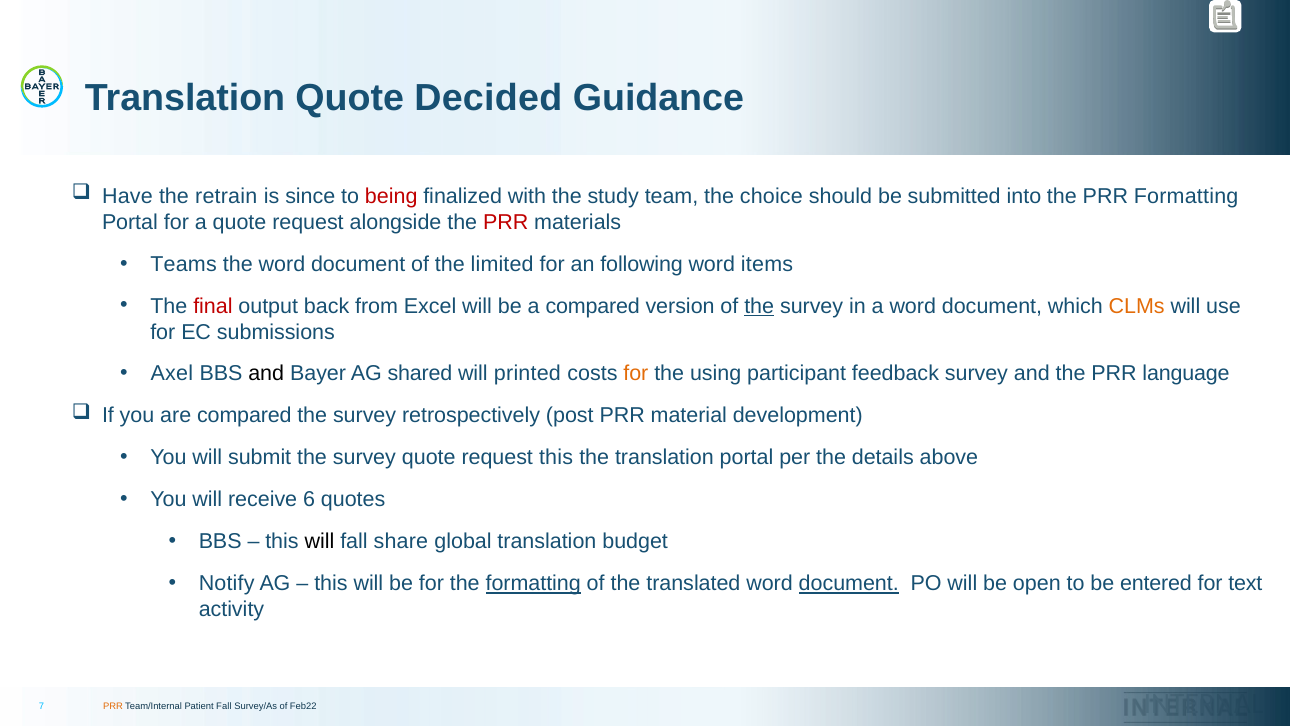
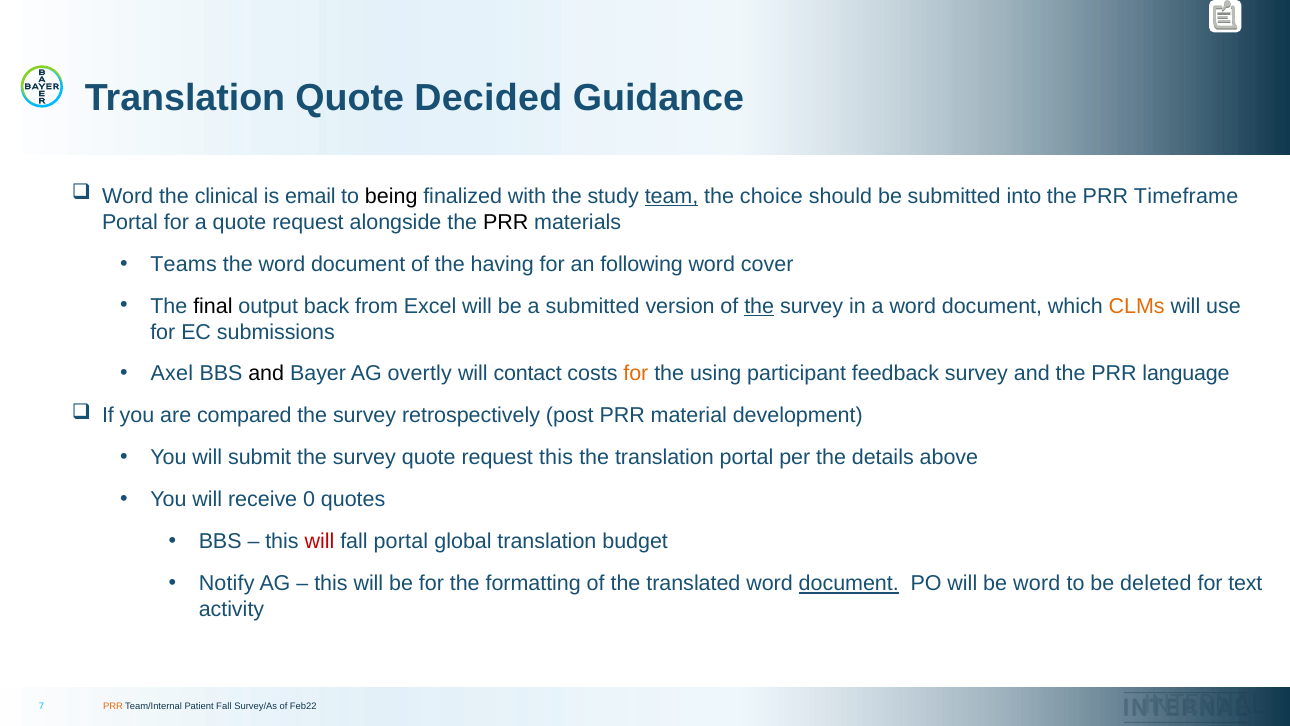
Have at (127, 196): Have -> Word
retrain: retrain -> clinical
since: since -> email
being colour: red -> black
team underline: none -> present
PRR Formatting: Formatting -> Timeframe
PRR at (506, 222) colour: red -> black
limited: limited -> having
items: items -> cover
final colour: red -> black
a compared: compared -> submitted
shared: shared -> overtly
printed: printed -> contact
6: 6 -> 0
will at (319, 542) colour: black -> red
fall share: share -> portal
formatting at (533, 583) underline: present -> none
be open: open -> word
entered: entered -> deleted
